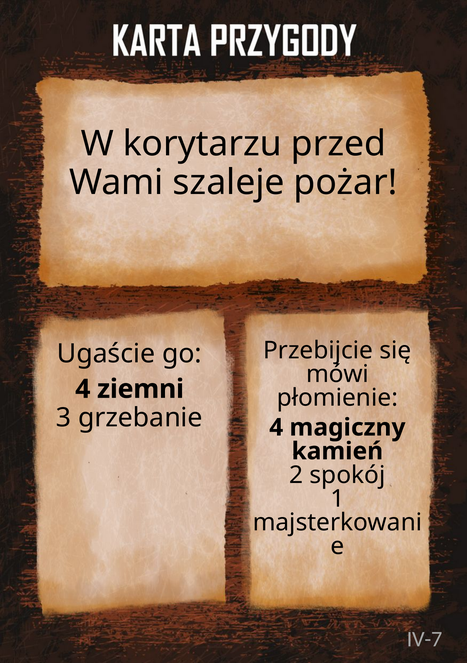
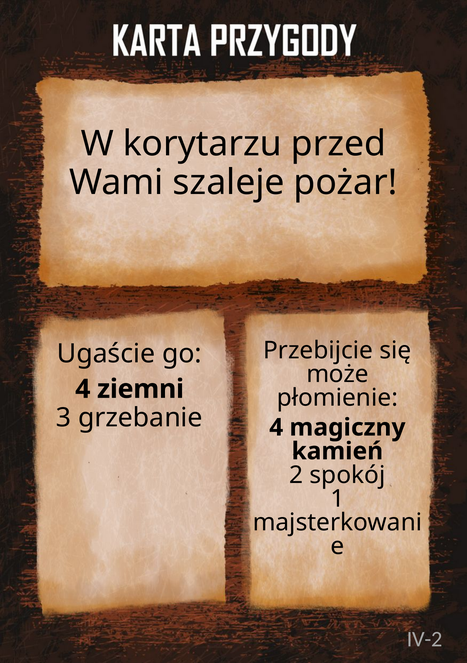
mówi: mówi -> może
IV-7: IV-7 -> IV-2
